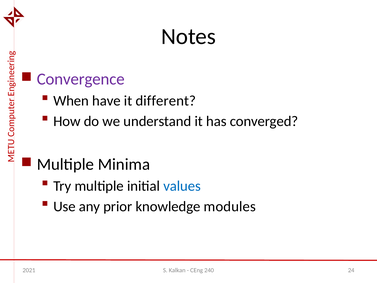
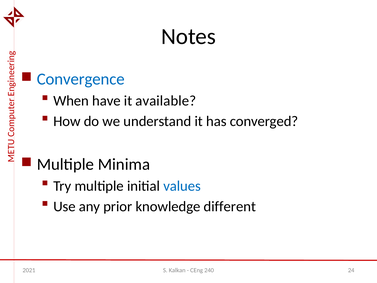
Convergence colour: purple -> blue
different: different -> available
modules: modules -> different
